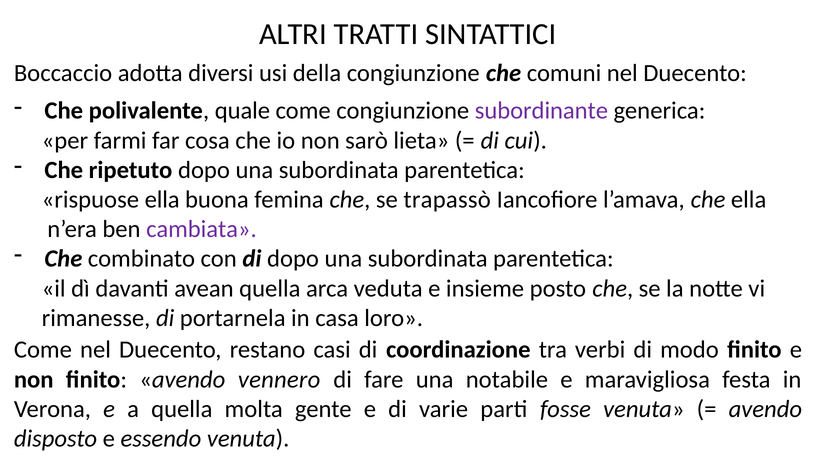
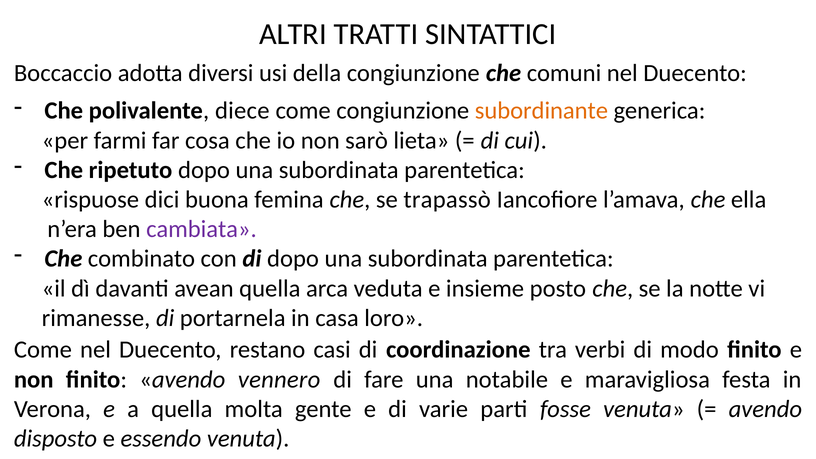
quale: quale -> diece
subordinante colour: purple -> orange
rispuose ella: ella -> dici
